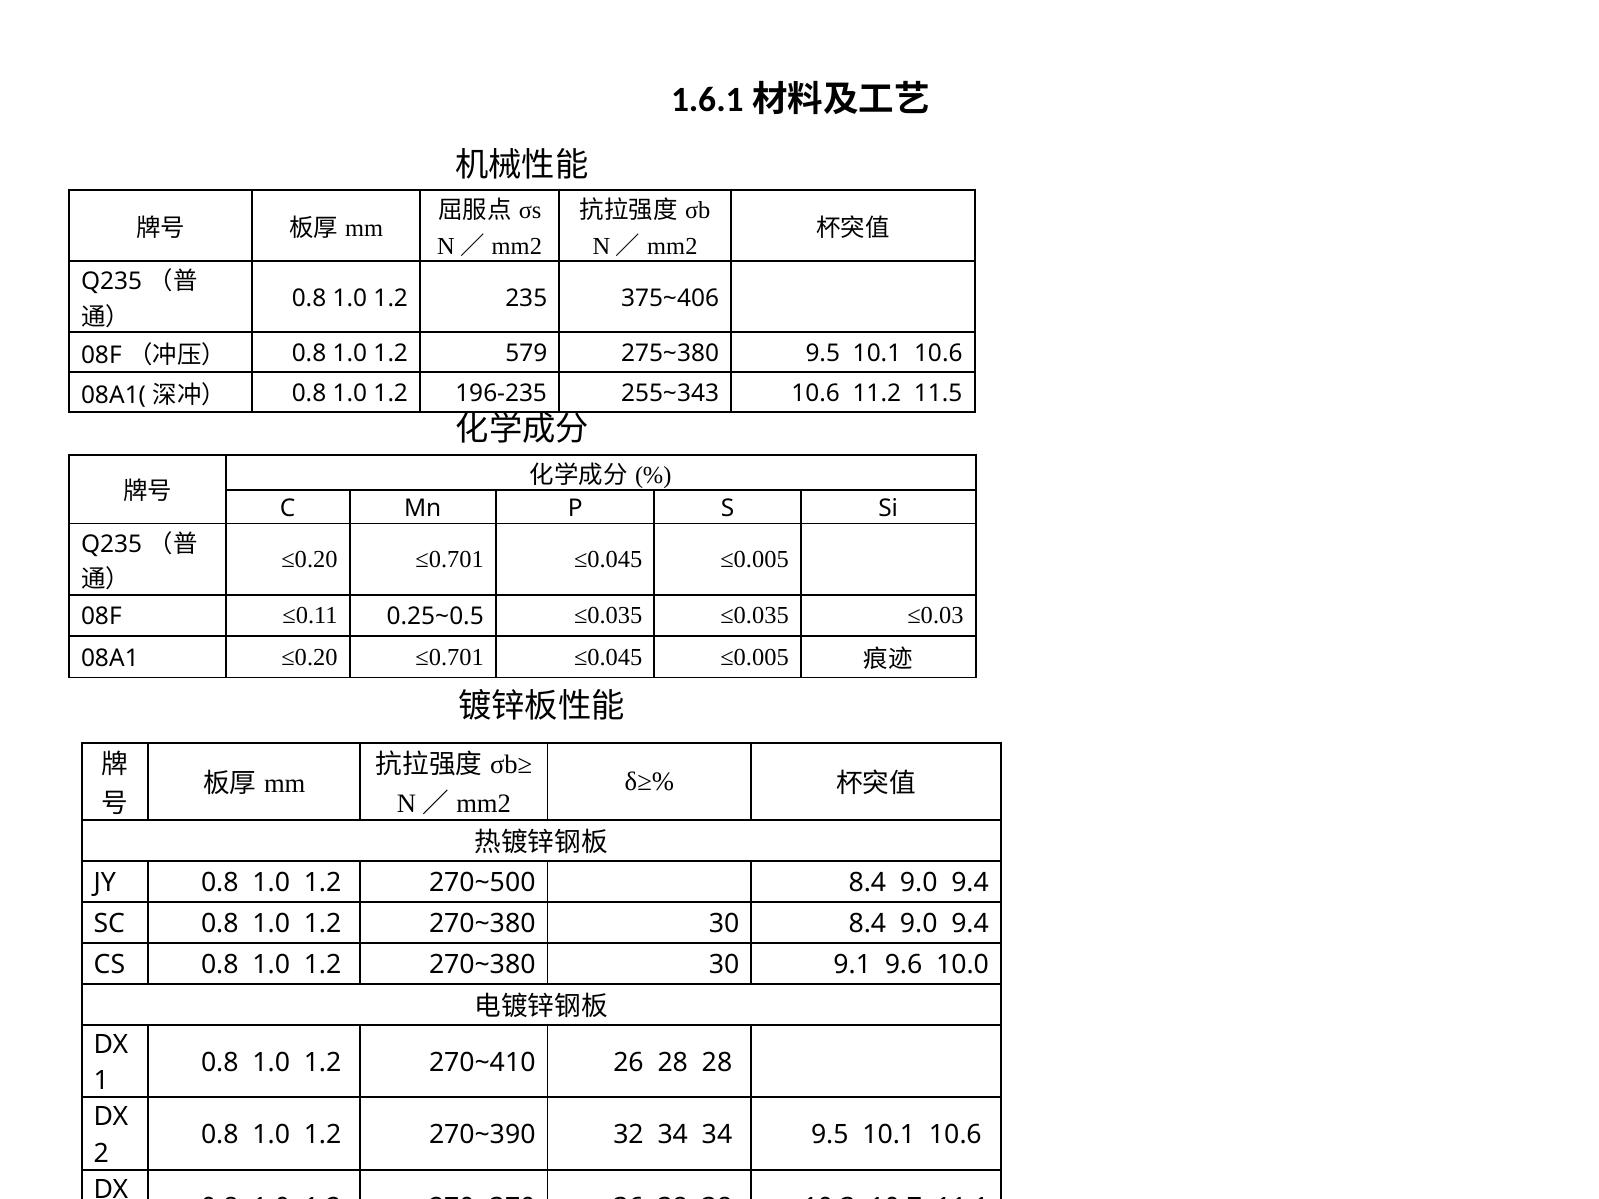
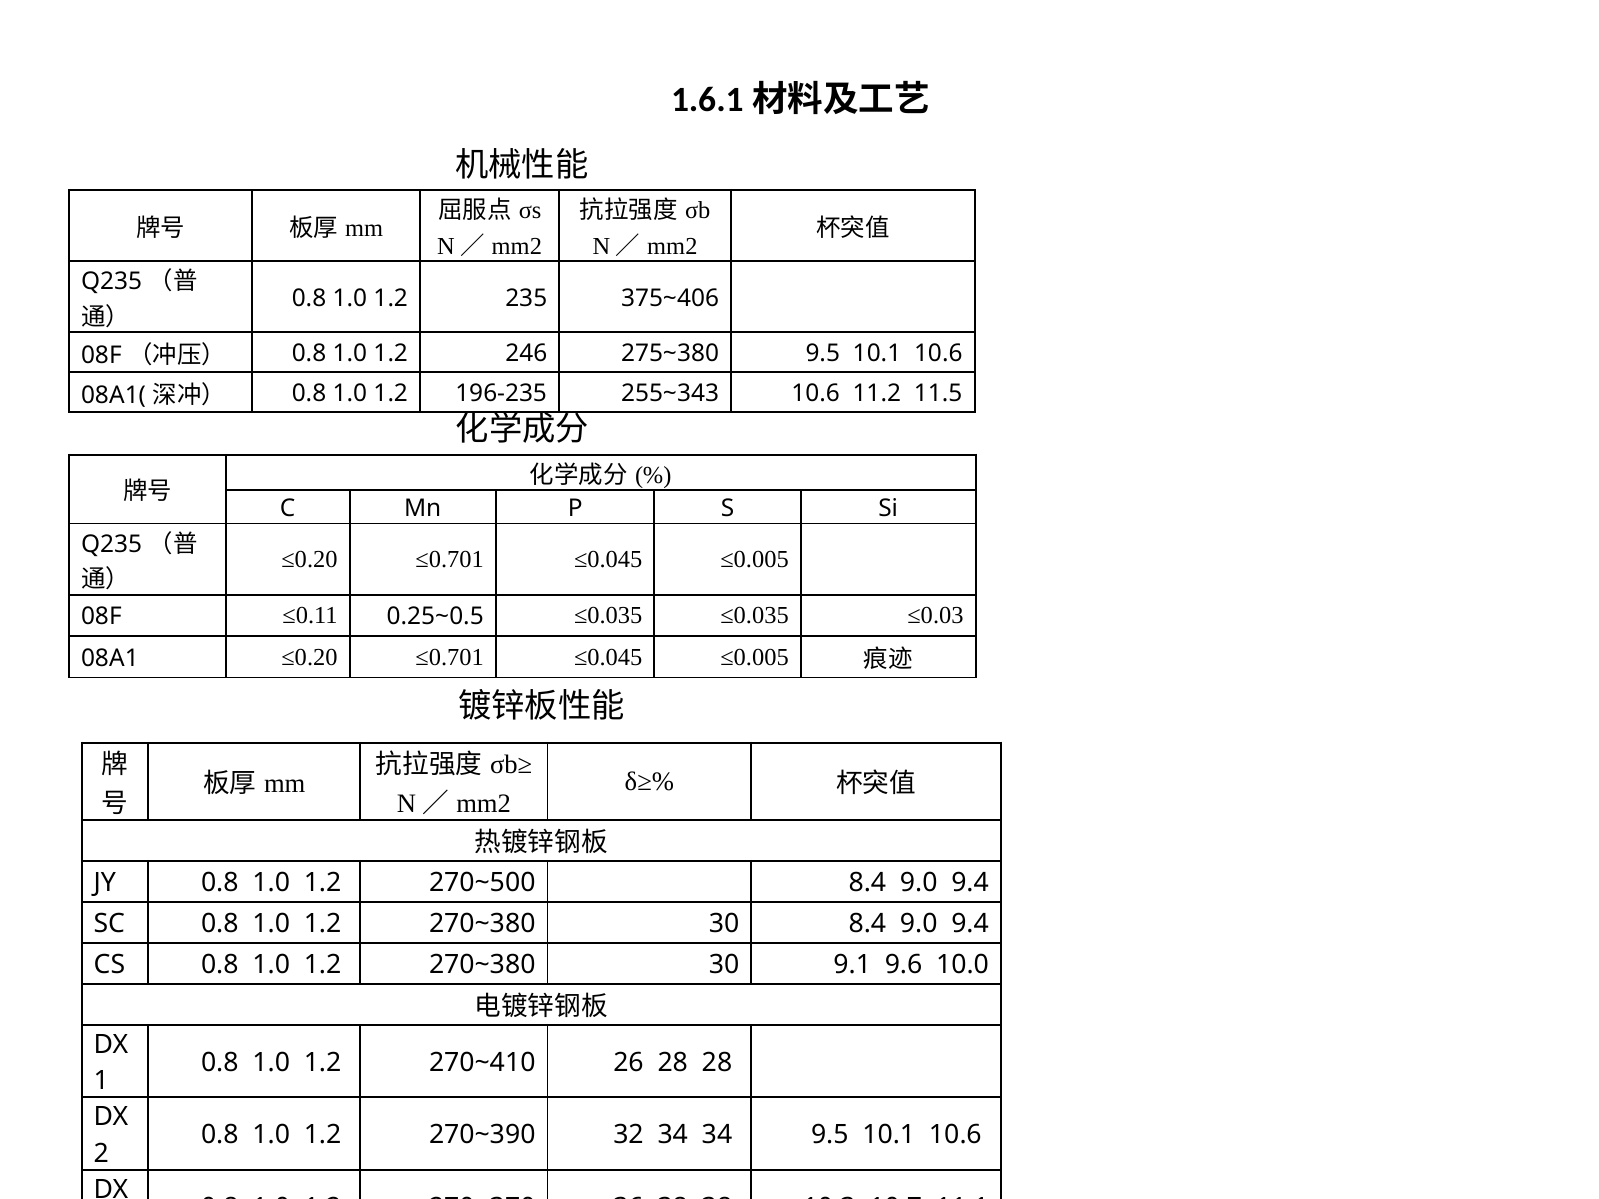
579: 579 -> 246
